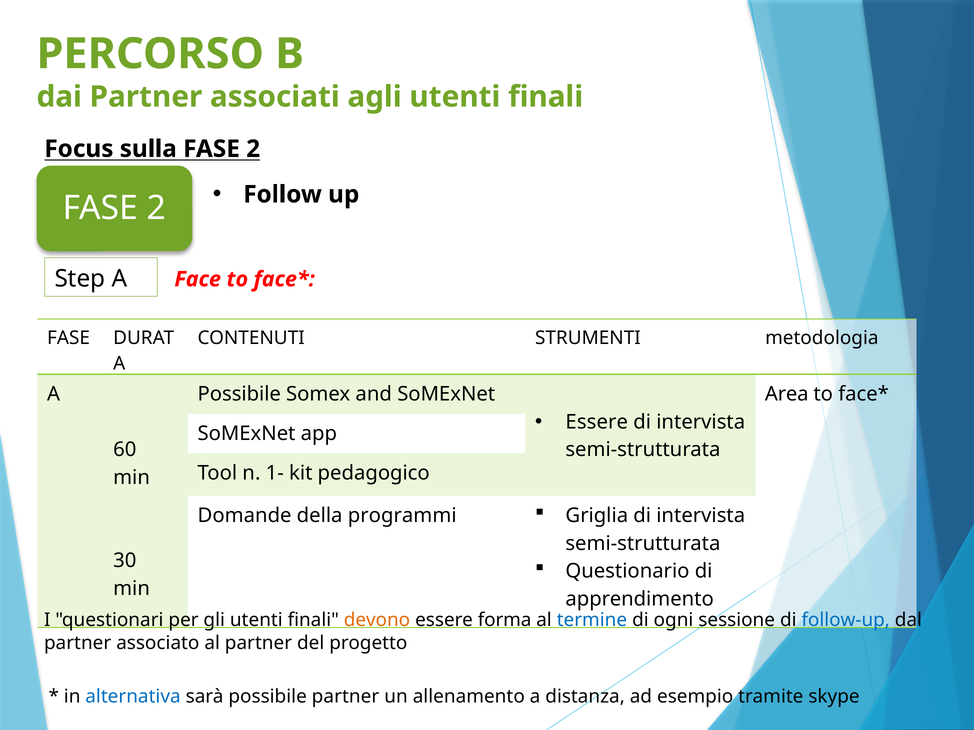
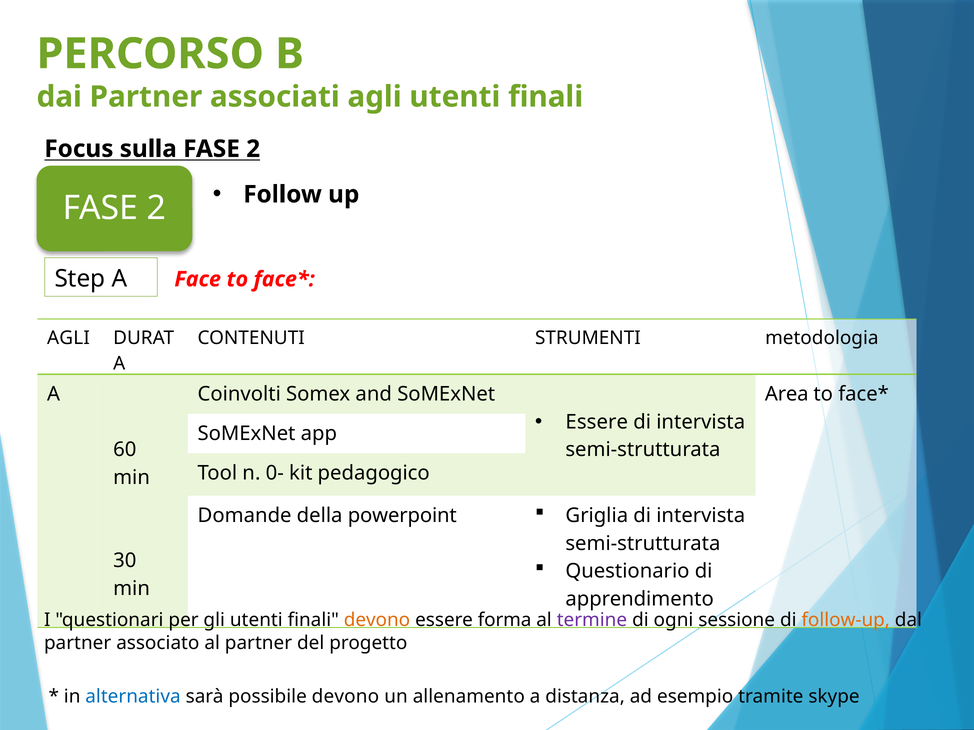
FASE at (69, 338): FASE -> AGLI
Possibile at (239, 394): Possibile -> Coinvolti
1-: 1- -> 0-
programmi: programmi -> powerpoint
termine colour: blue -> purple
follow-up colour: blue -> orange
possibile partner: partner -> devono
